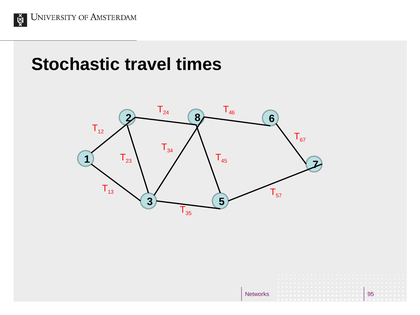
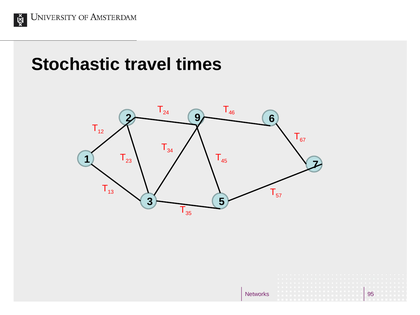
8: 8 -> 9
